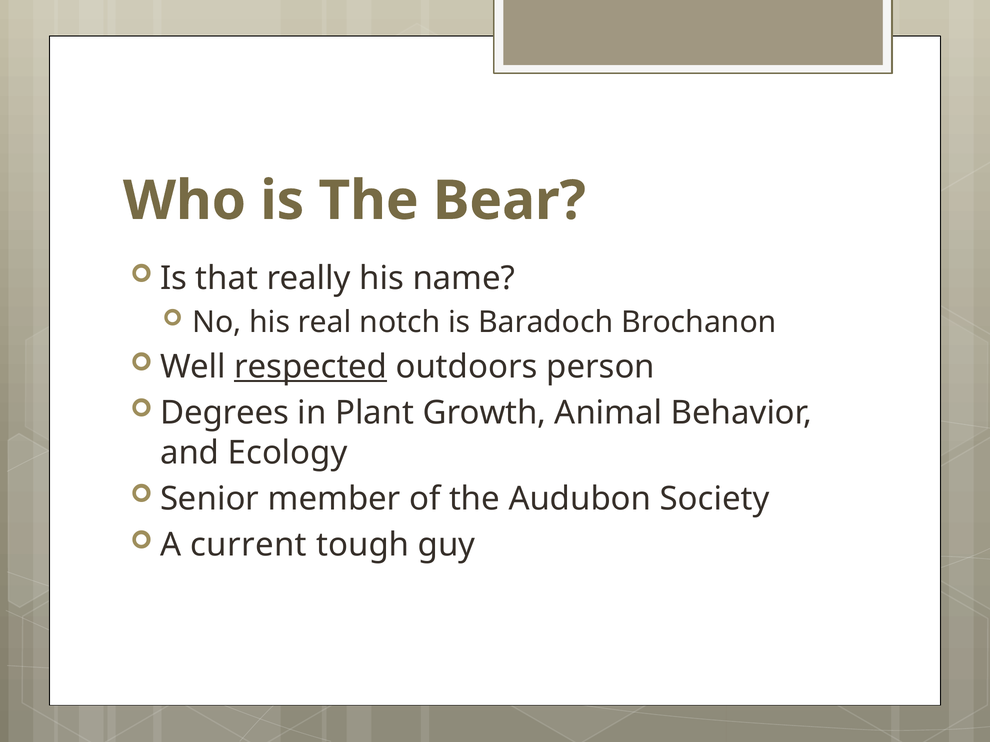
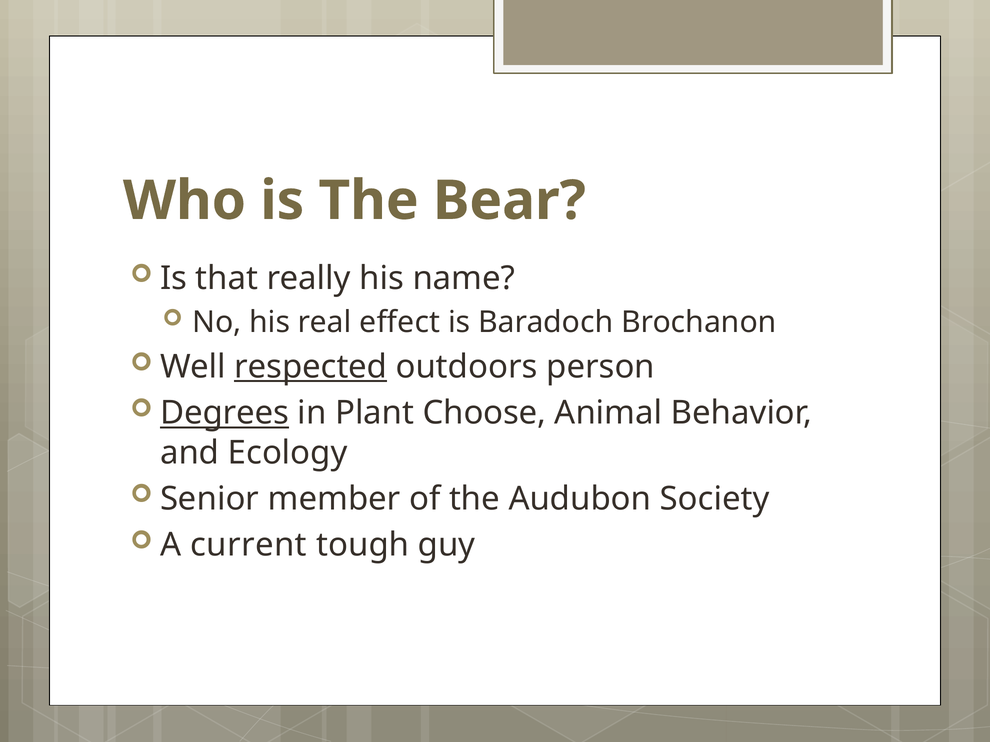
notch: notch -> effect
Degrees underline: none -> present
Growth: Growth -> Choose
